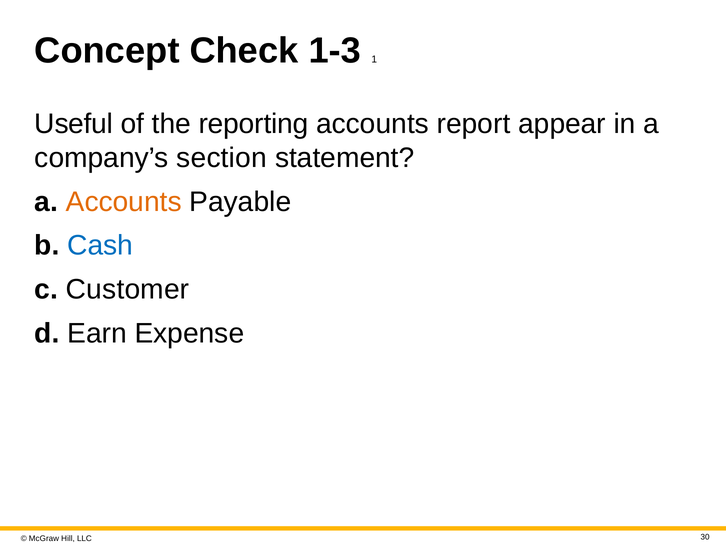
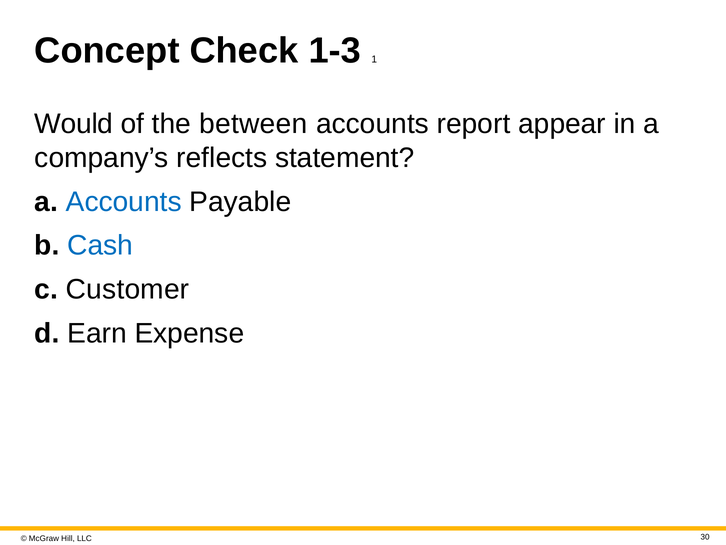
Useful: Useful -> Would
reporting: reporting -> between
section: section -> reflects
Accounts at (124, 202) colour: orange -> blue
